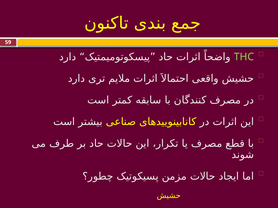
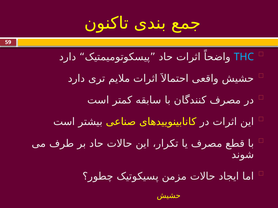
THC colour: light green -> light blue
